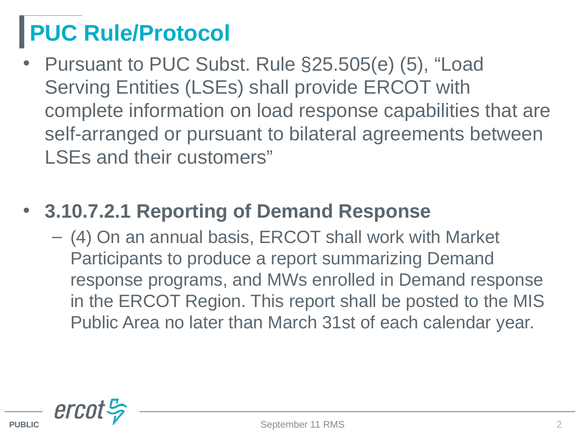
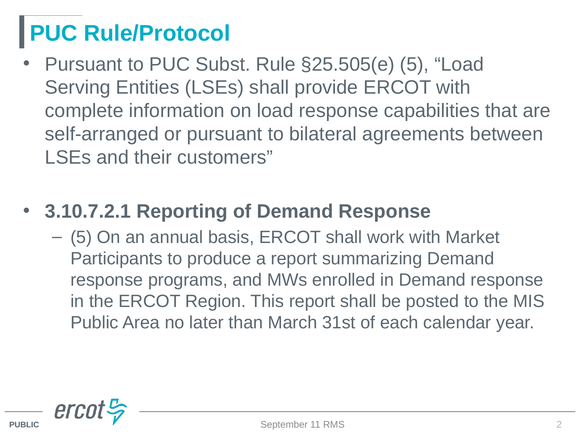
4 at (81, 237): 4 -> 5
